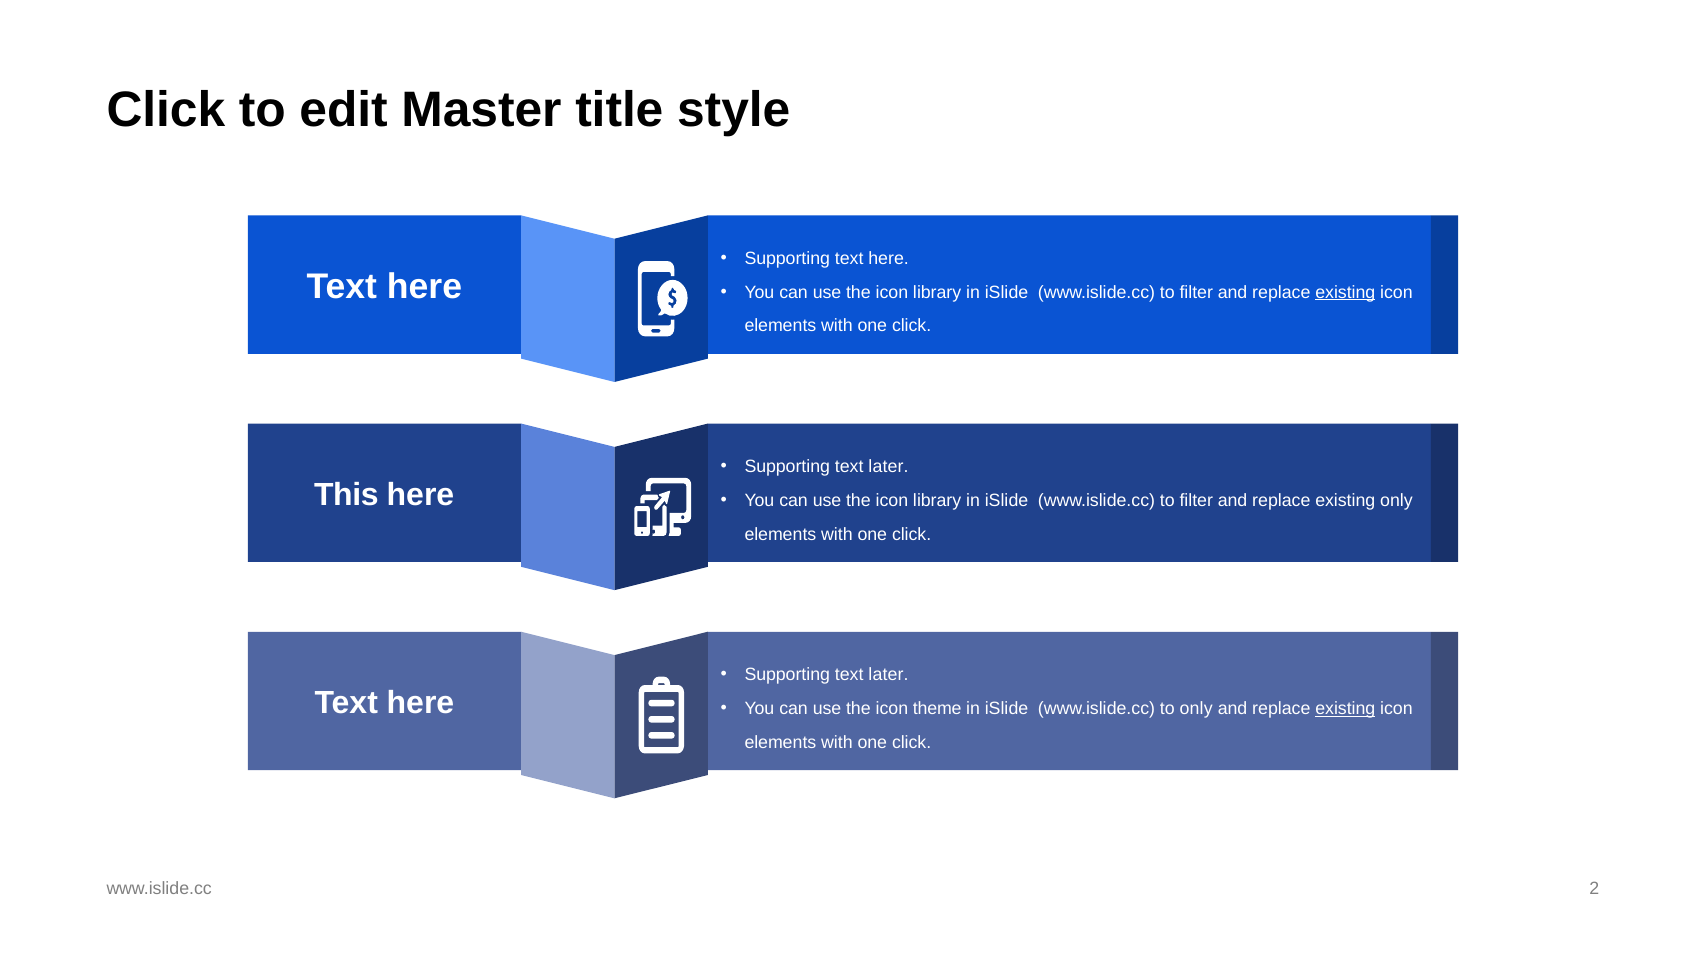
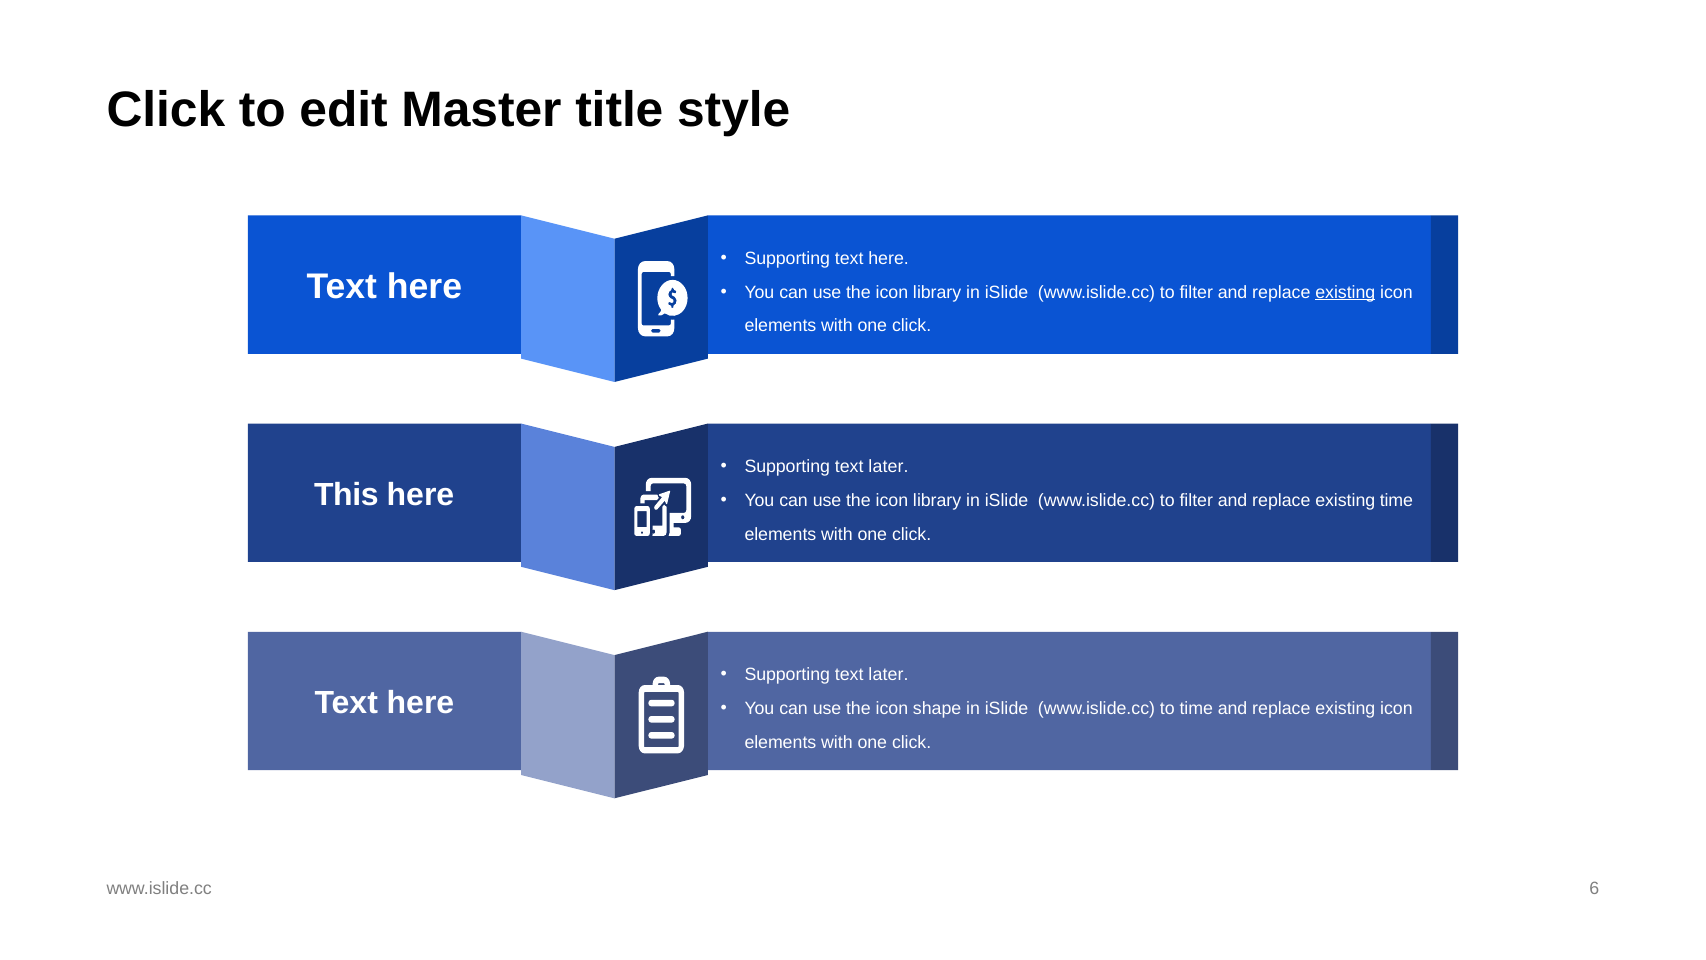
existing only: only -> time
theme: theme -> shape
to only: only -> time
existing at (1345, 708) underline: present -> none
2: 2 -> 6
